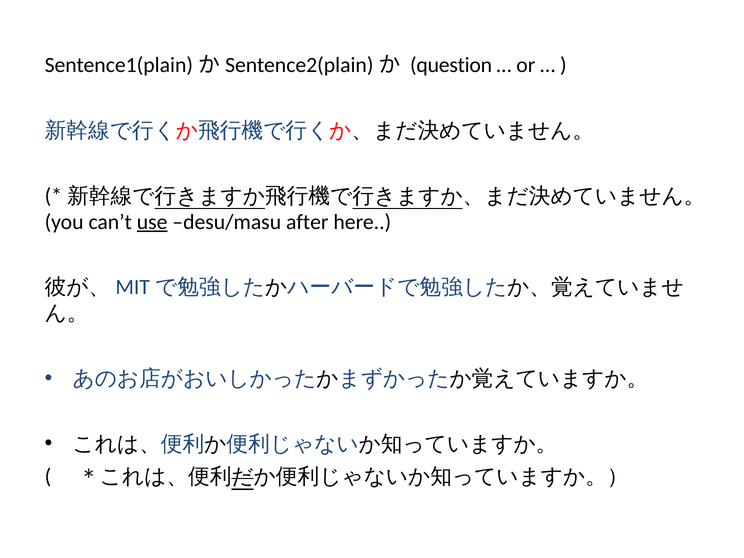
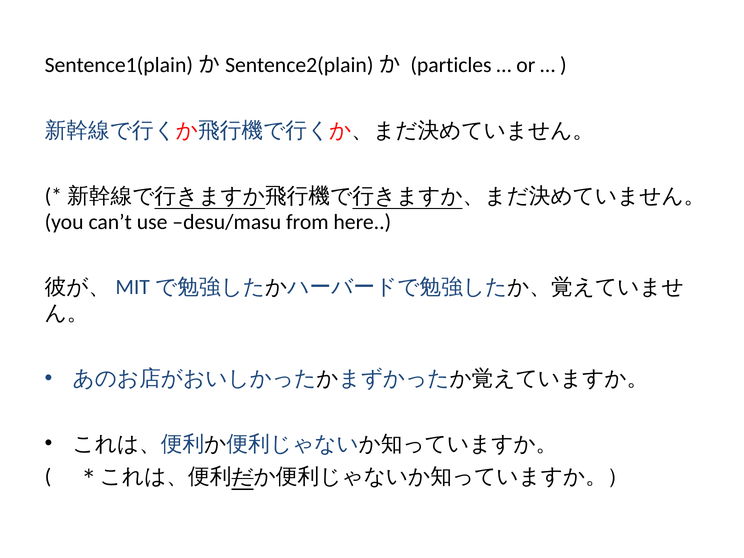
question: question -> particles
use underline: present -> none
after: after -> from
